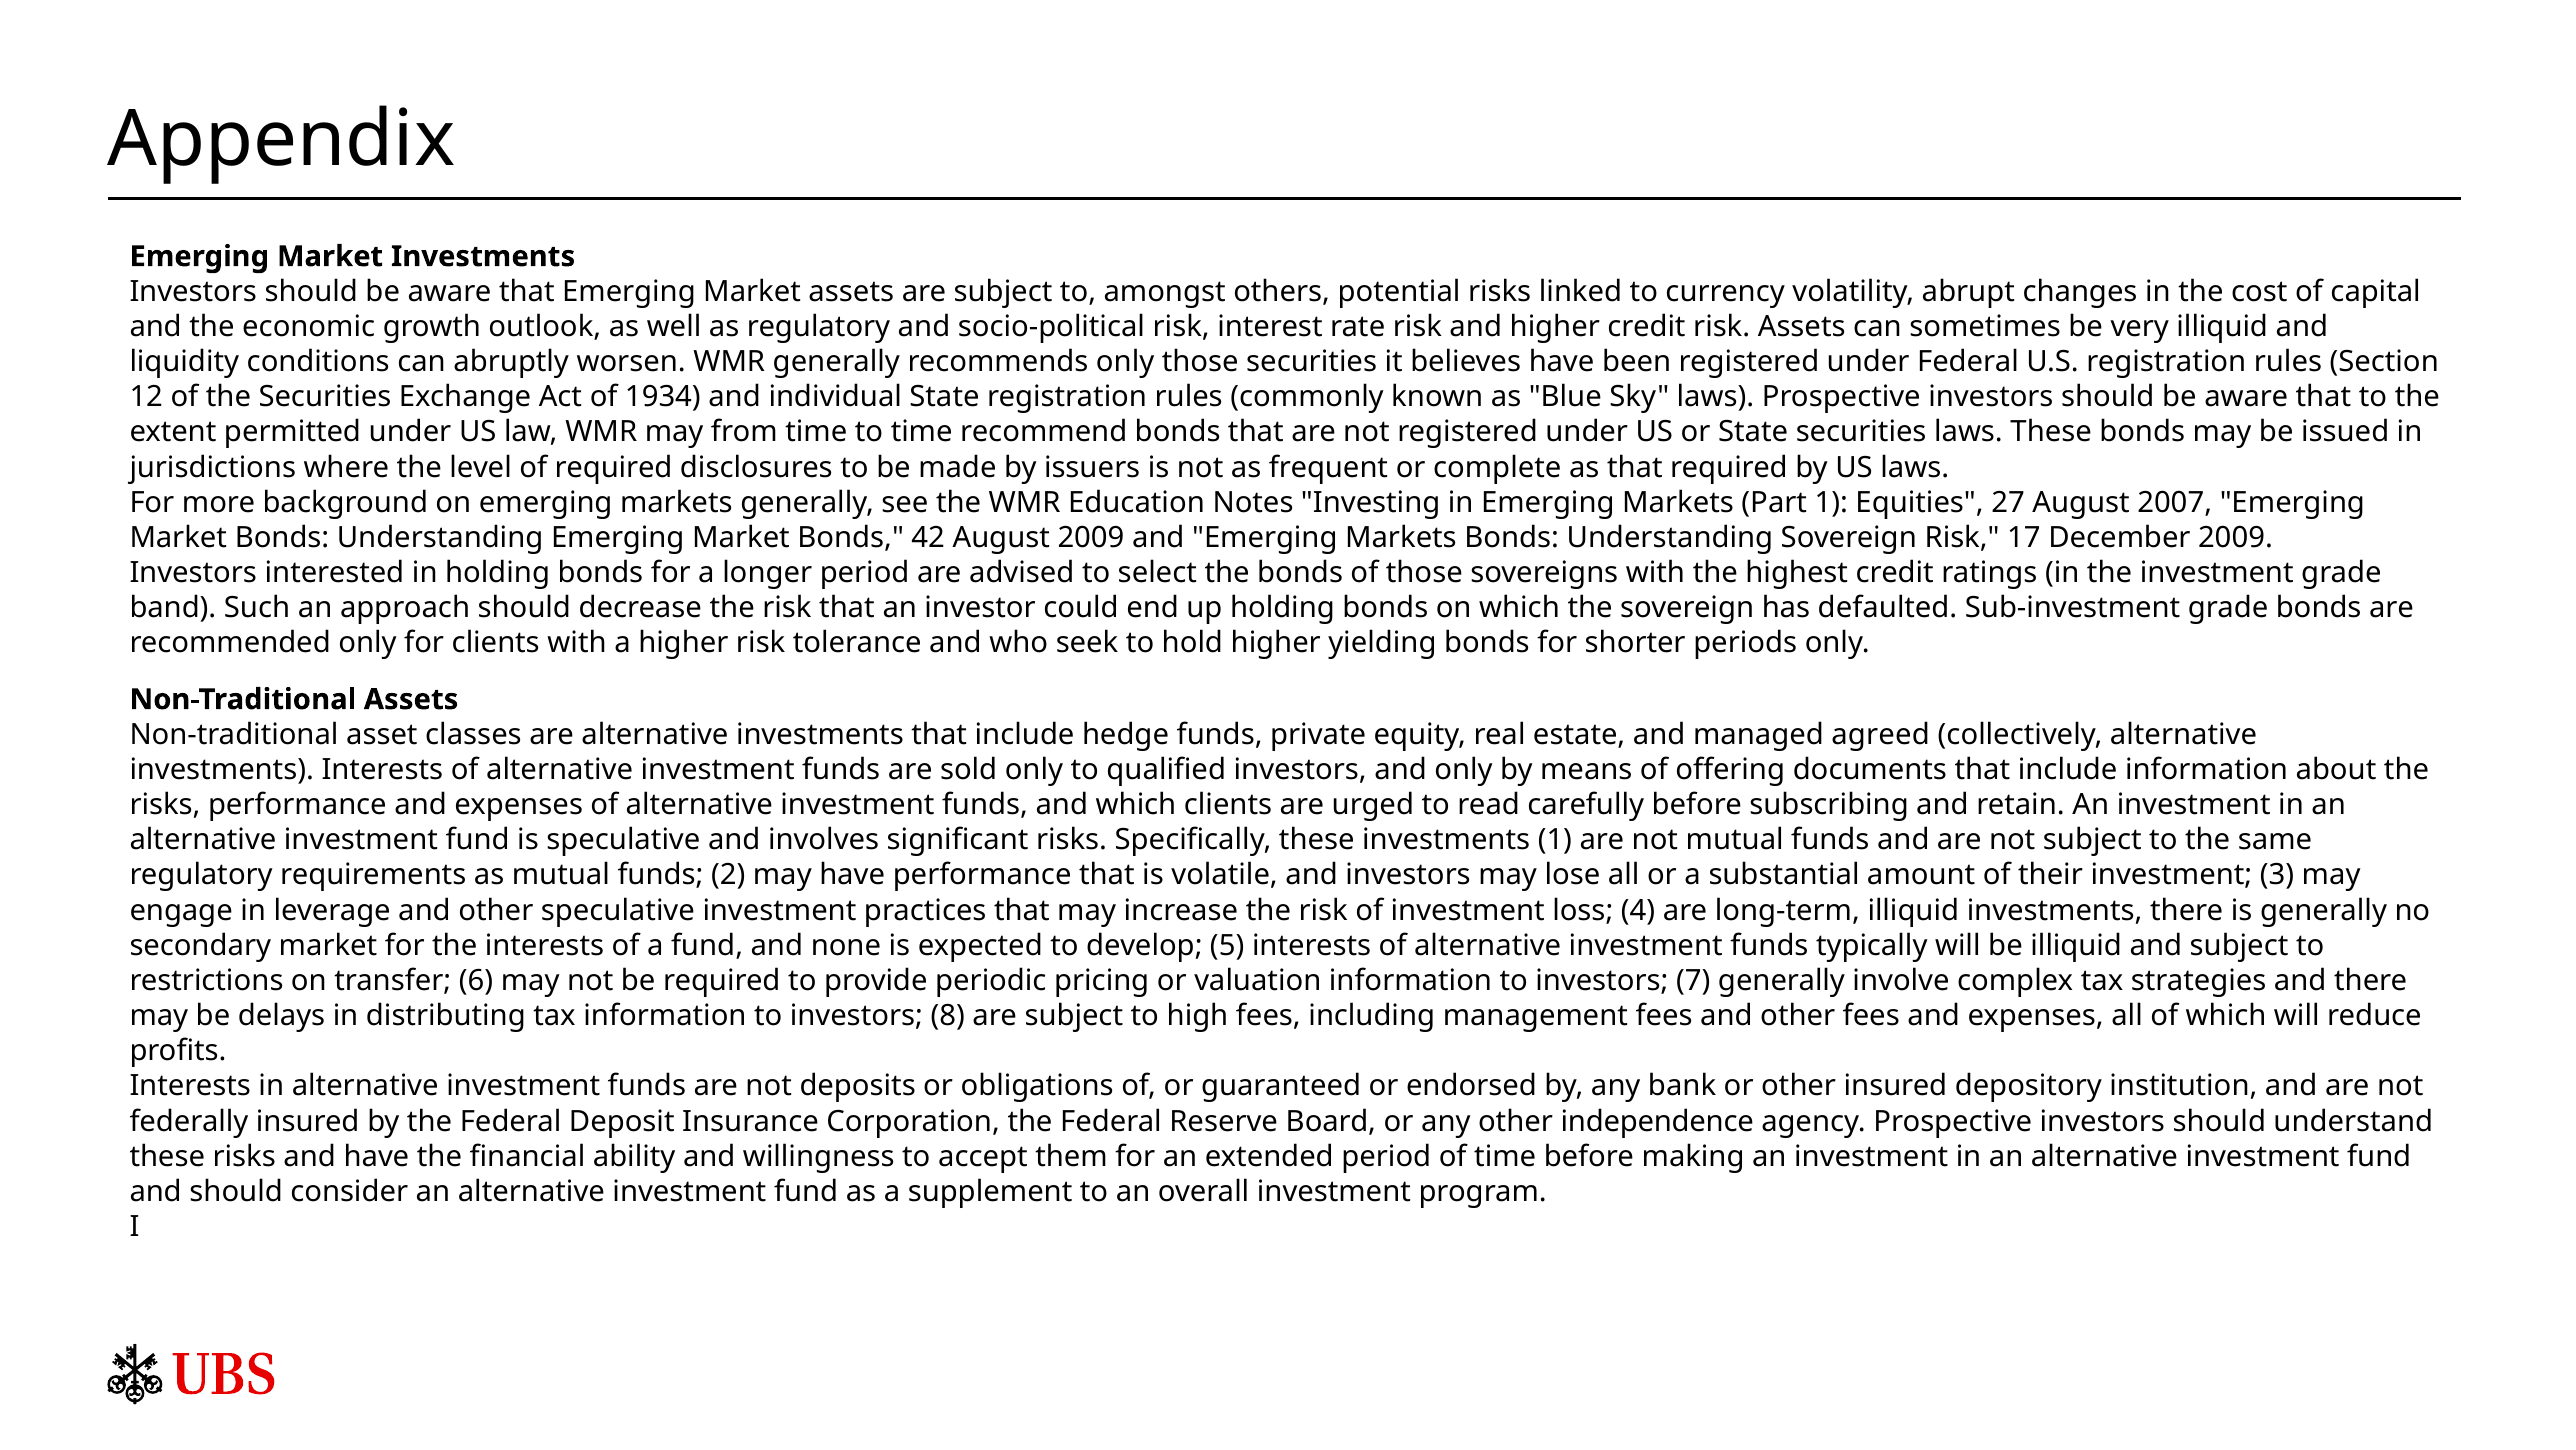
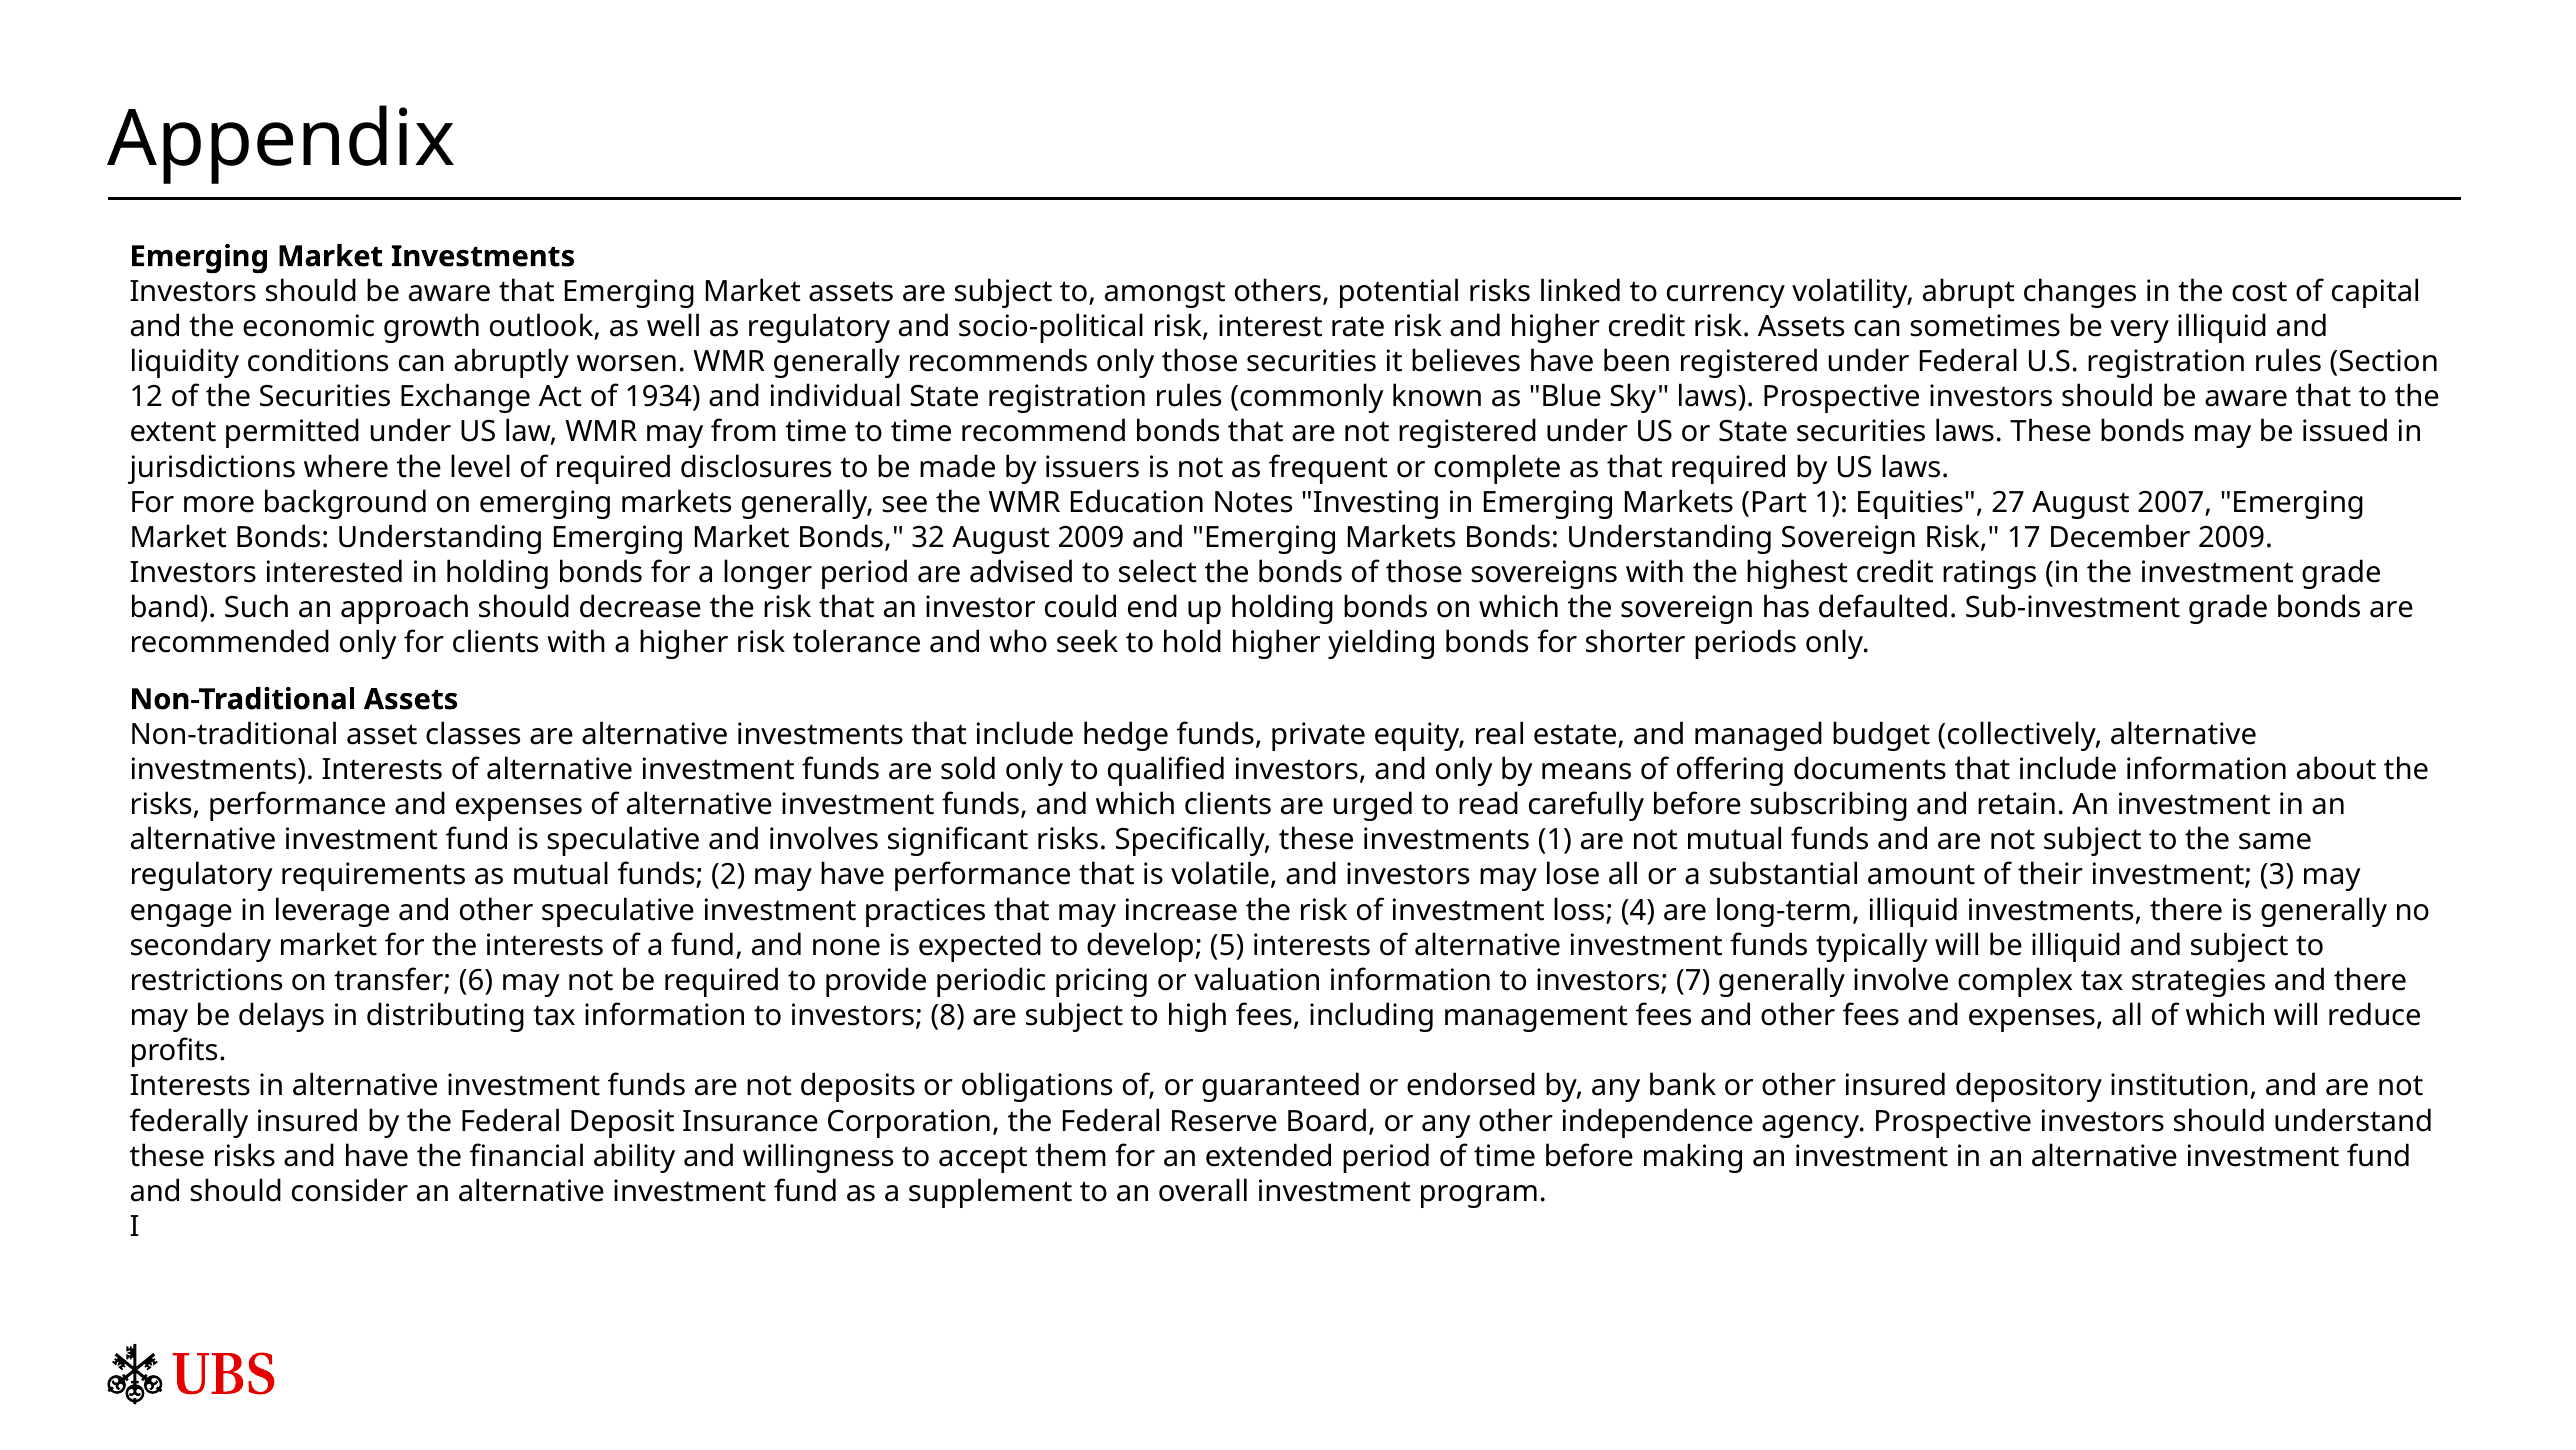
42: 42 -> 32
agreed: agreed -> budget
